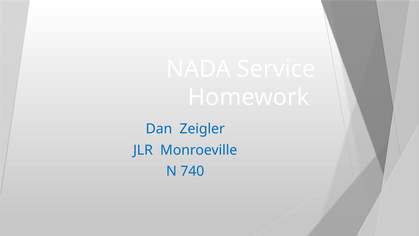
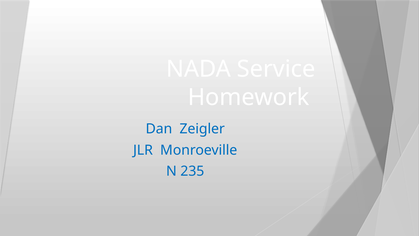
740: 740 -> 235
